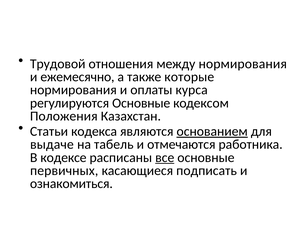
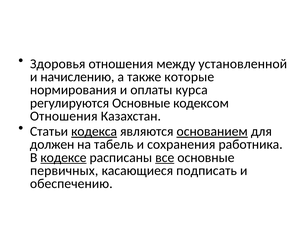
Трудовой: Трудовой -> Здоровья
между нормирования: нормирования -> установленной
ежемесячно: ежемесячно -> начислению
Положения at (64, 116): Положения -> Отношения
кодекса underline: none -> present
выдаче: выдаче -> должен
отмечаются: отмечаются -> сохранения
кодексе underline: none -> present
ознакомиться: ознакомиться -> обеспечению
